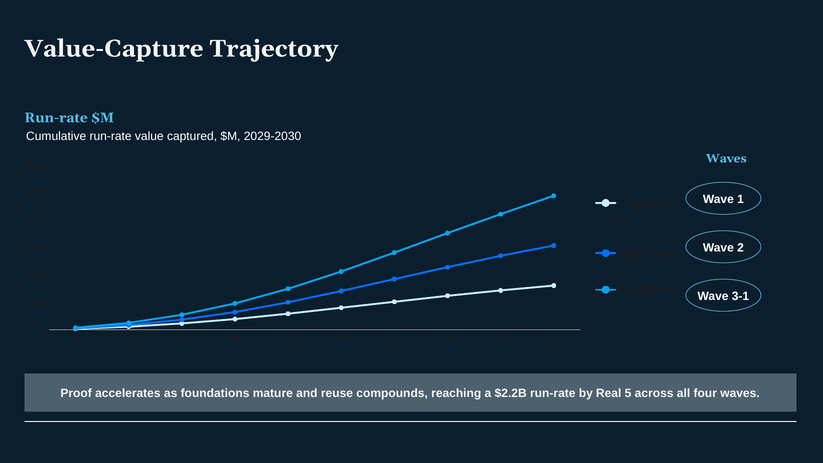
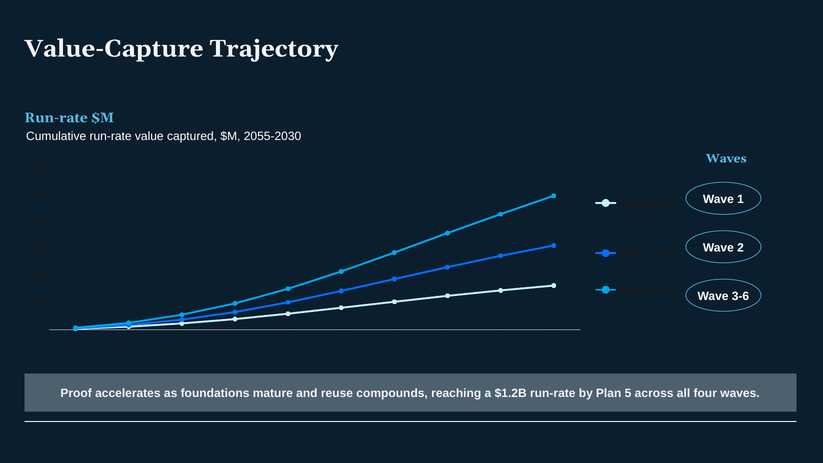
2029-2030: 2029-2030 -> 2055-2030
3-1: 3-1 -> 3-6
$2.2B: $2.2B -> $1.2B
Real: Real -> Plan
